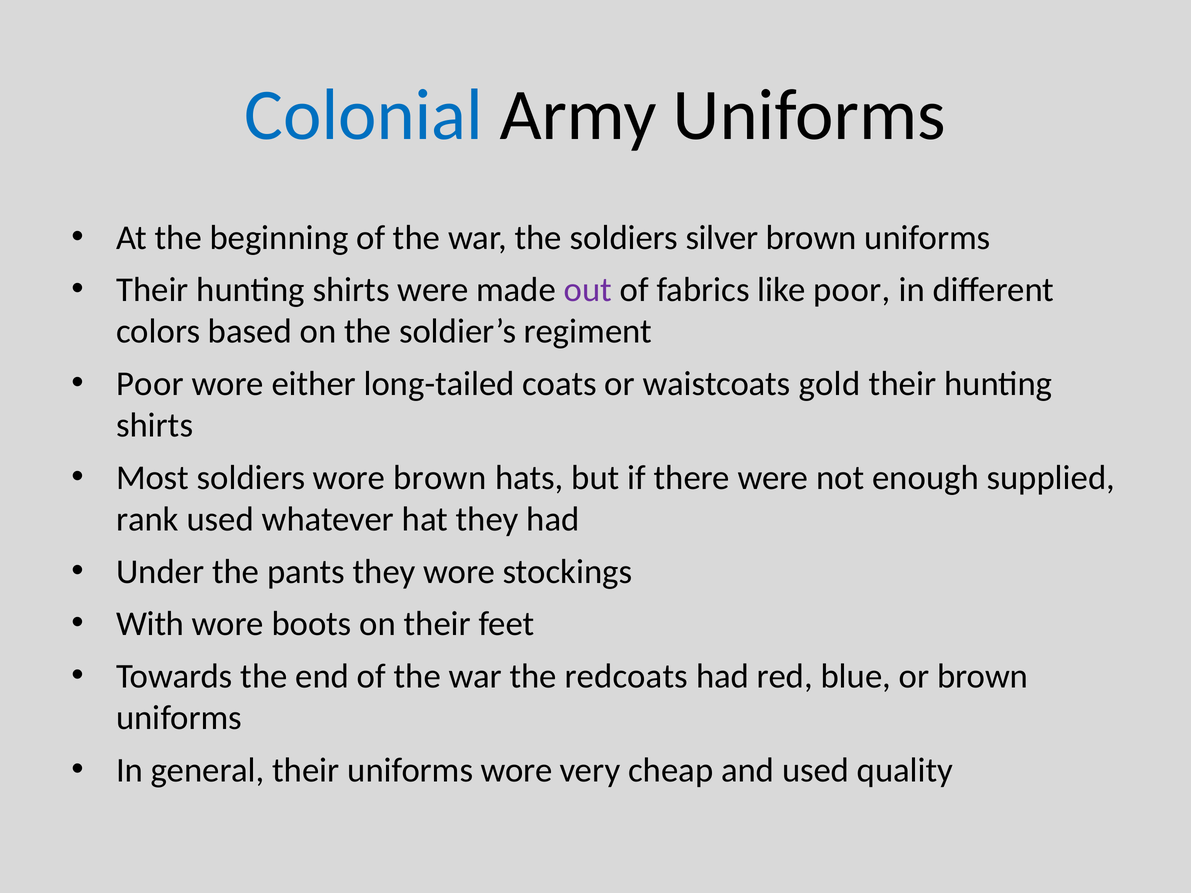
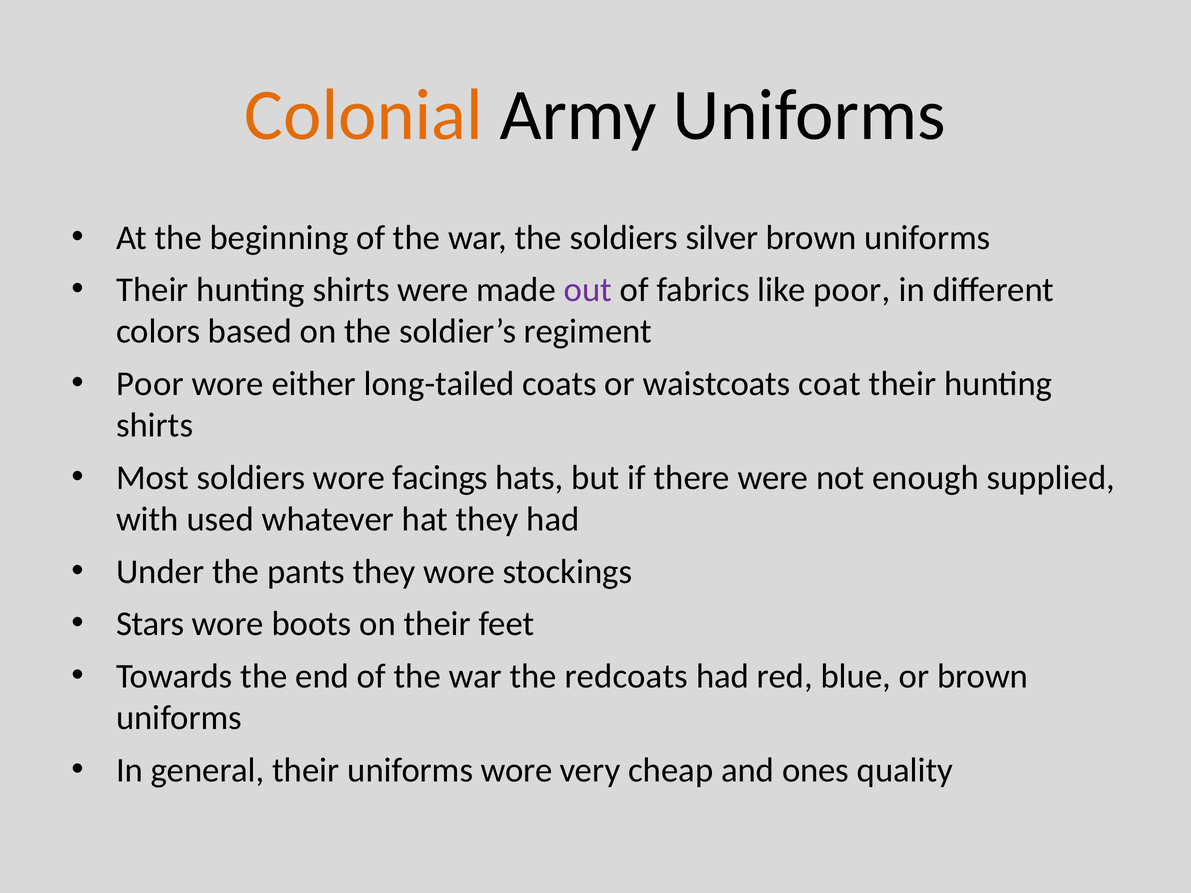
Colonial colour: blue -> orange
gold: gold -> coat
wore brown: brown -> facings
rank: rank -> with
With: With -> Stars
and used: used -> ones
